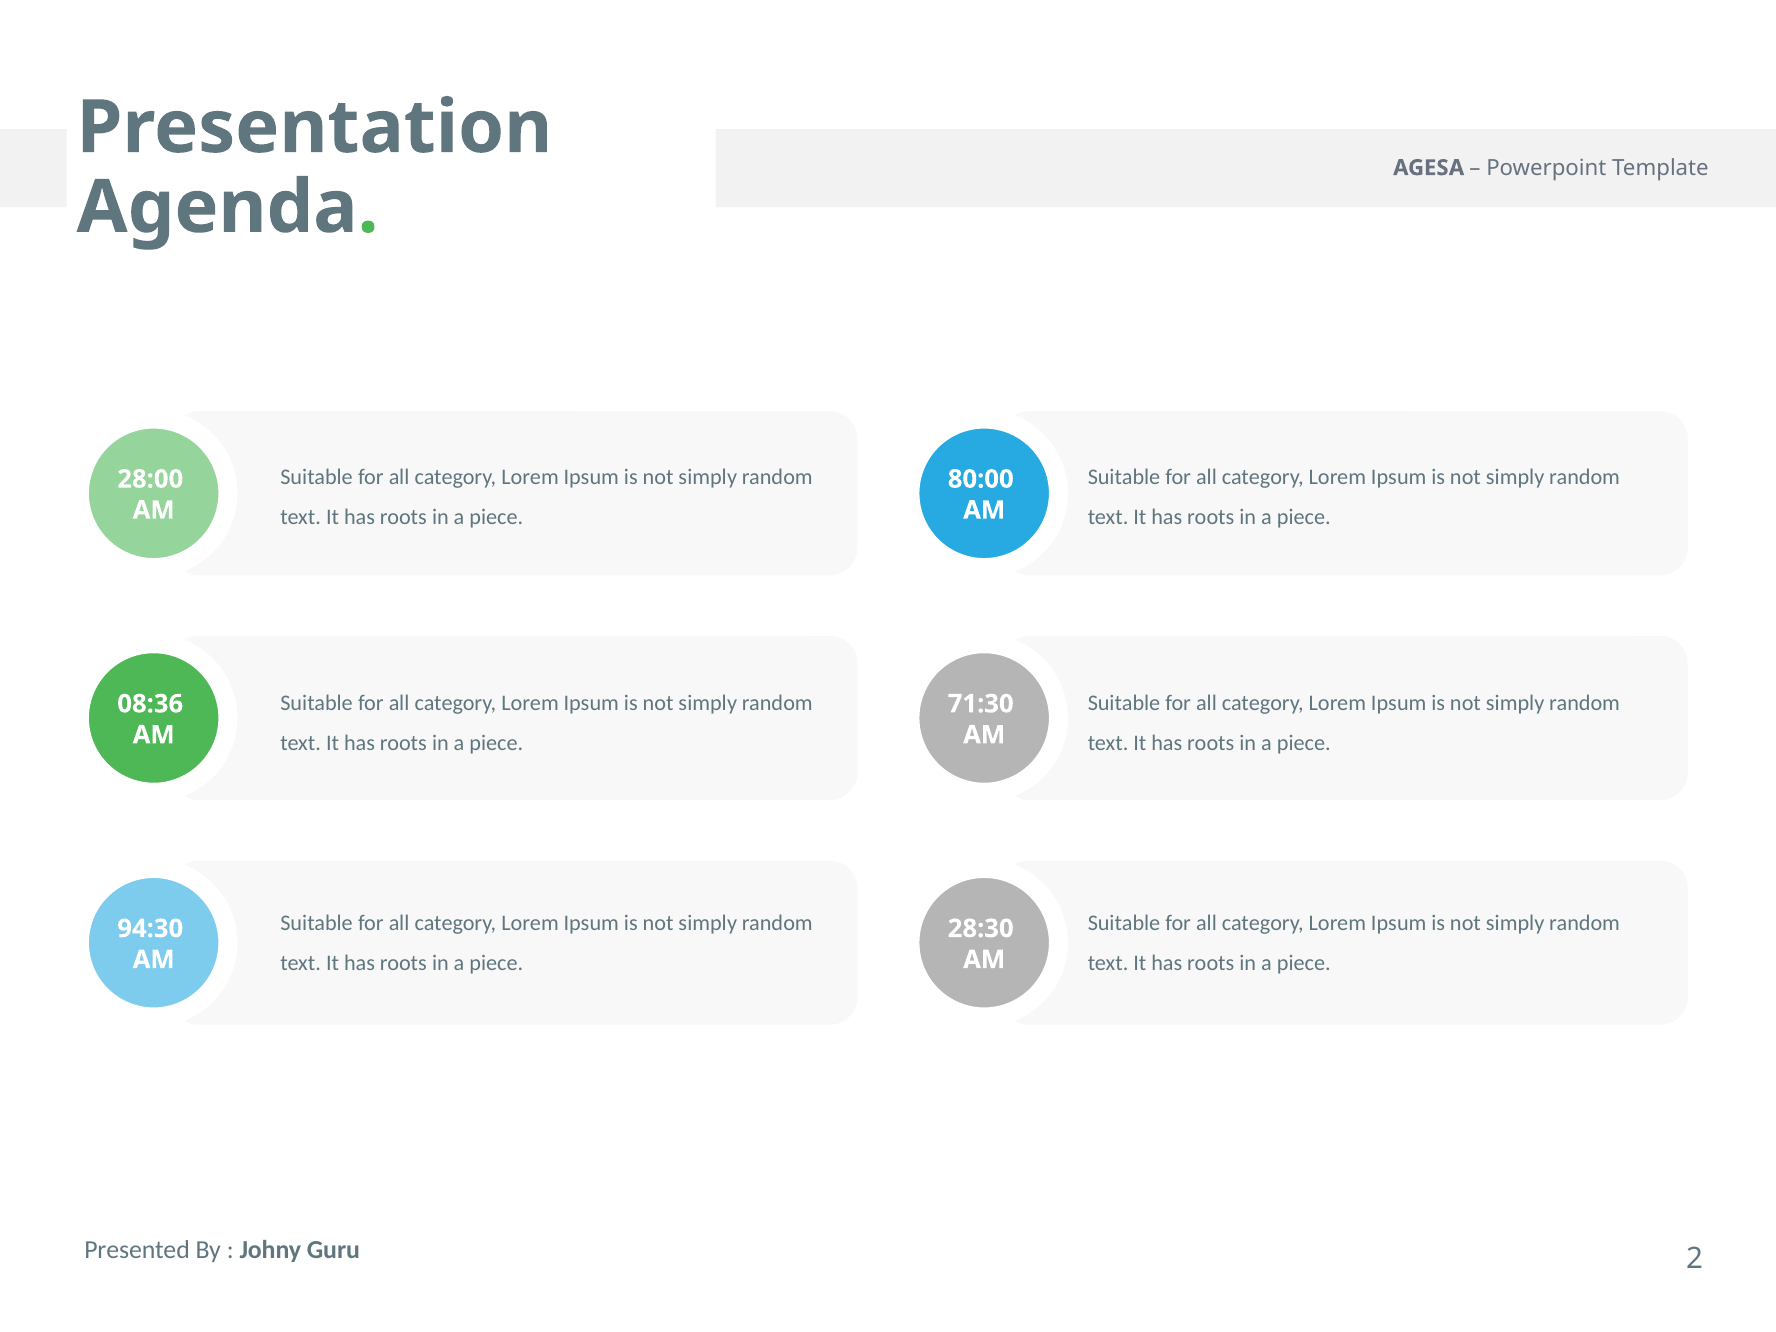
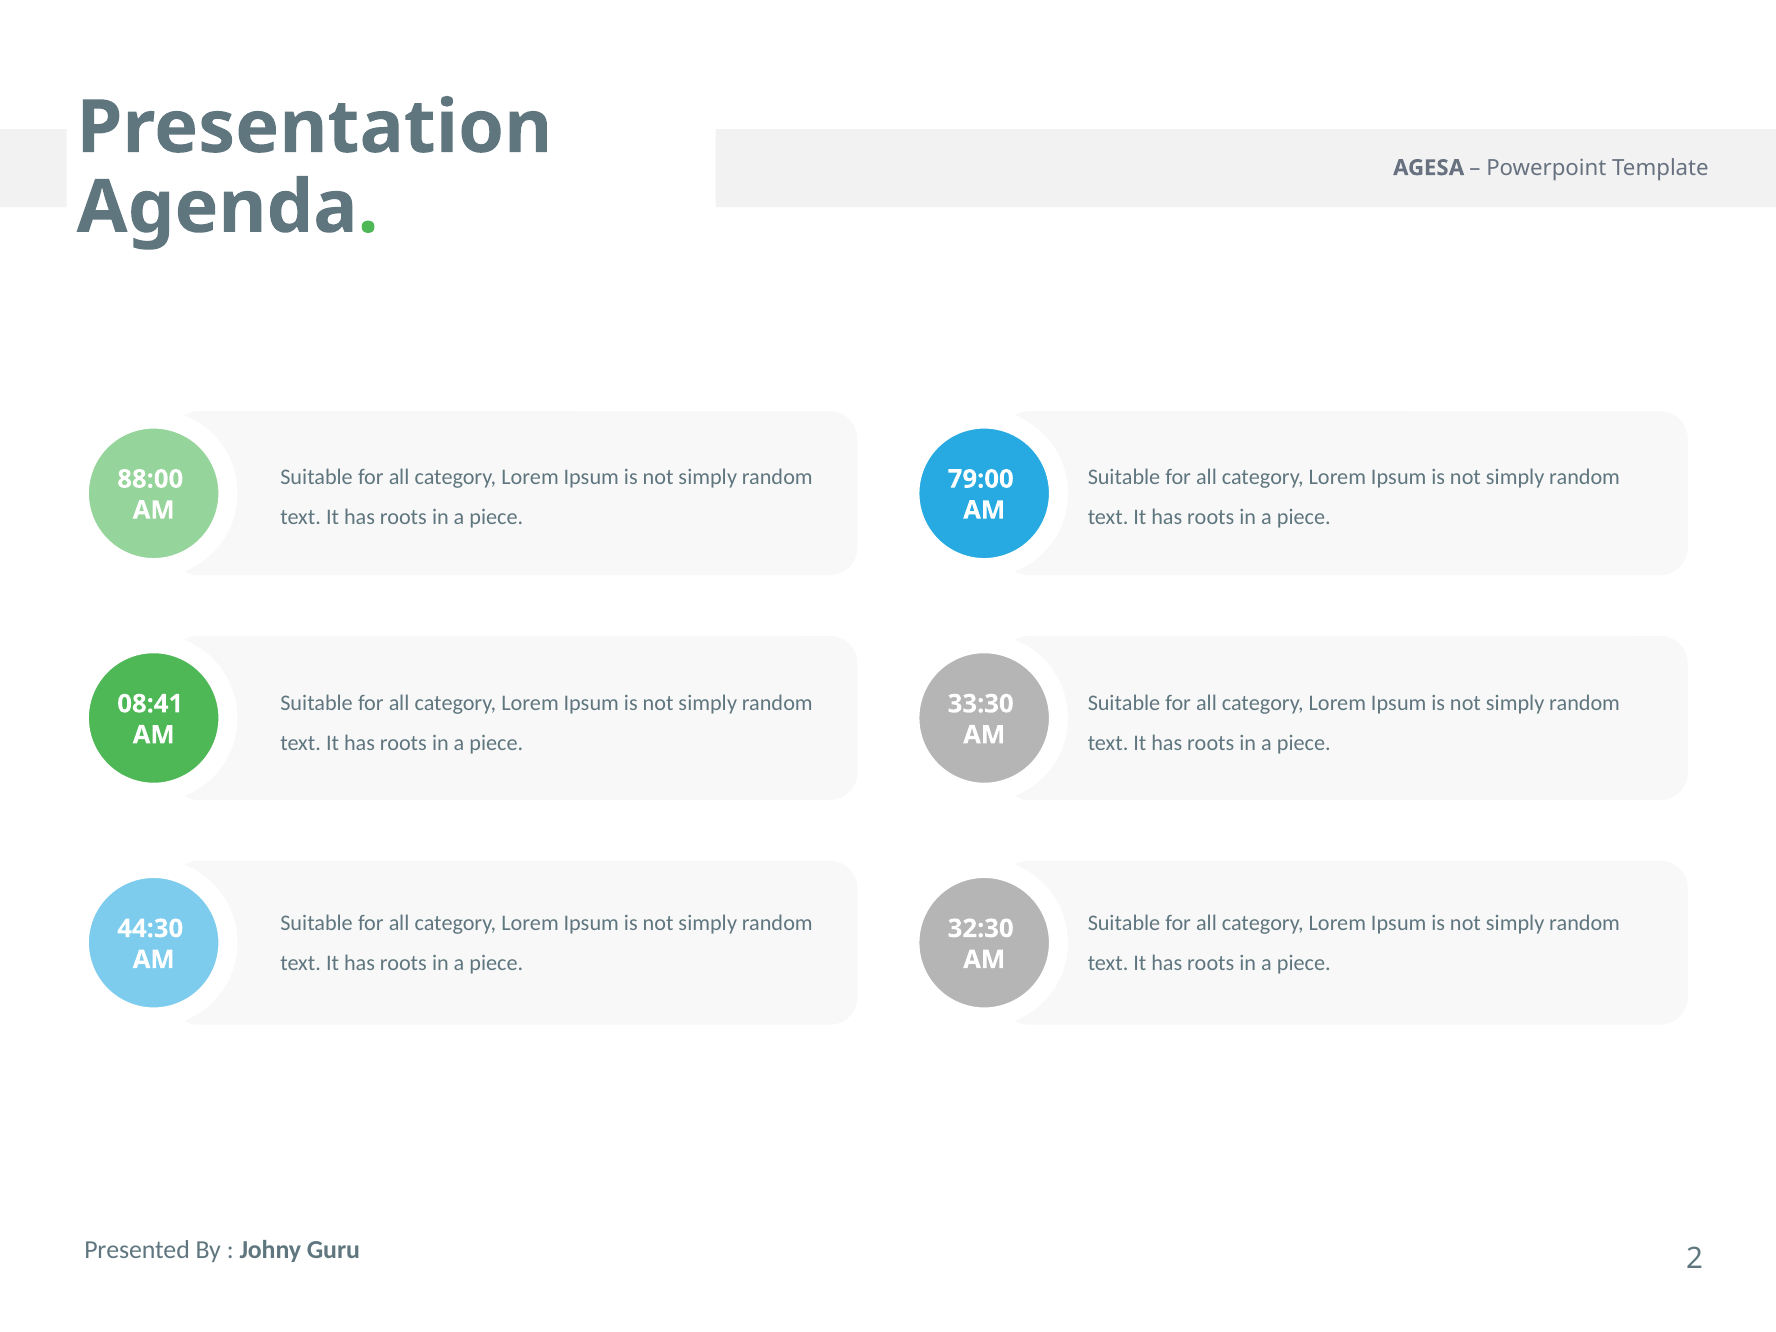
28:00: 28:00 -> 88:00
80:00: 80:00 -> 79:00
08:36: 08:36 -> 08:41
71:30: 71:30 -> 33:30
94:30: 94:30 -> 44:30
28:30: 28:30 -> 32:30
